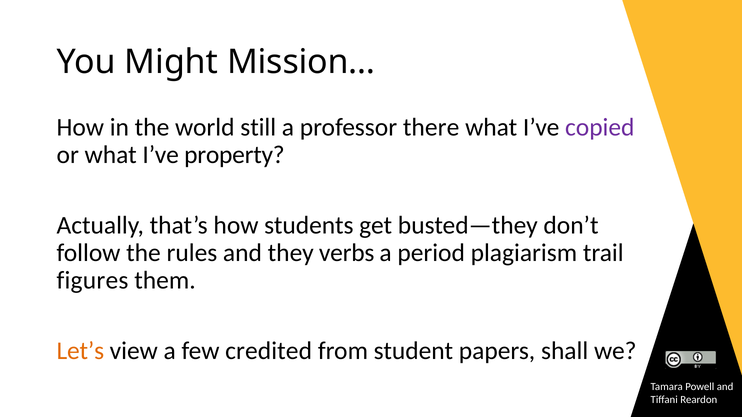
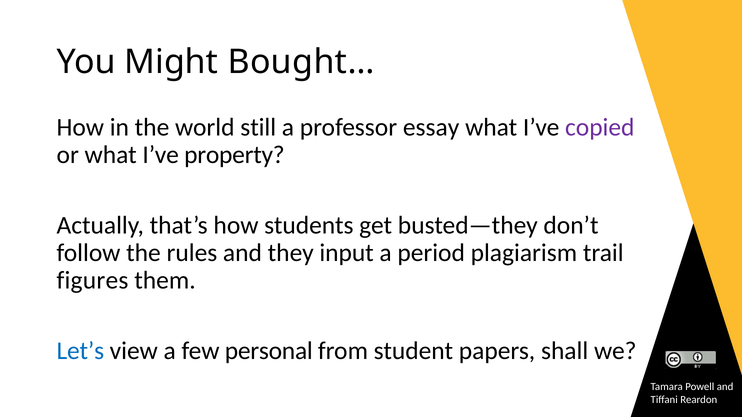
Mission…: Mission… -> Bought…
there: there -> essay
verbs: verbs -> input
Let’s colour: orange -> blue
credited: credited -> personal
